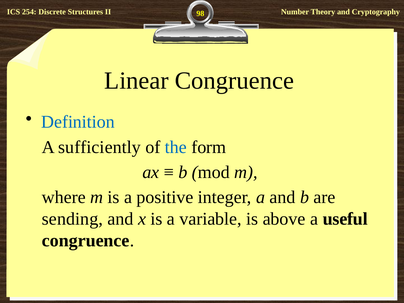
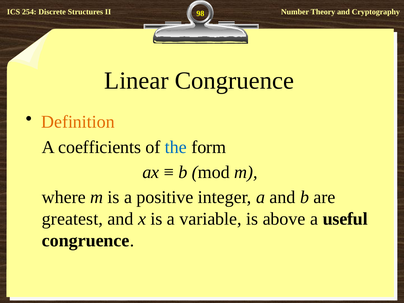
Definition colour: blue -> orange
sufficiently: sufficiently -> coefficients
sending: sending -> greatest
